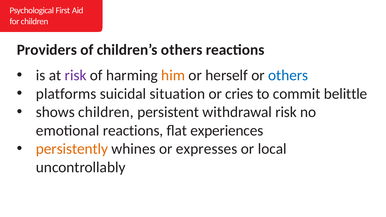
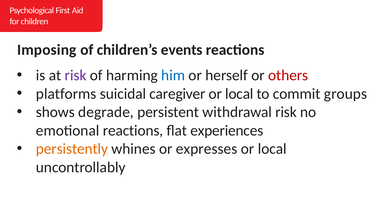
Providers: Providers -> Imposing
children’s others: others -> events
him colour: orange -> blue
others at (288, 75) colour: blue -> red
situation: situation -> caregiver
cries at (239, 94): cries -> local
belittle: belittle -> groups
shows children: children -> degrade
